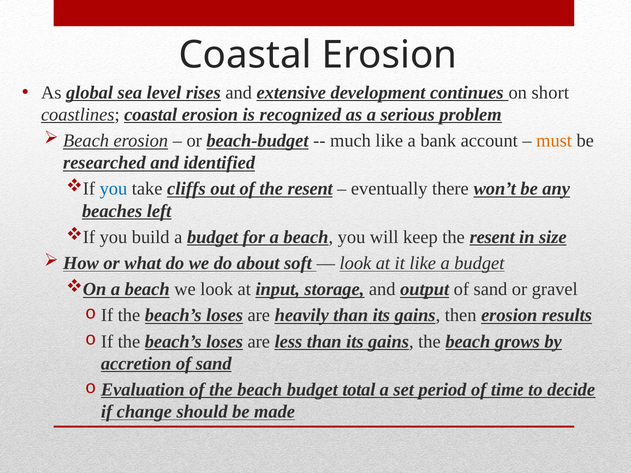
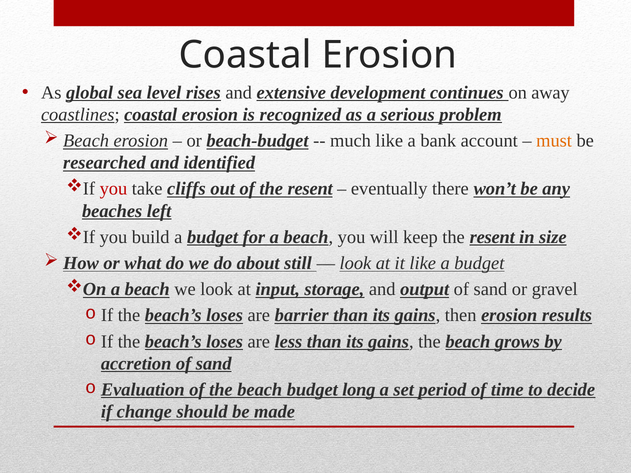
short: short -> away
you at (113, 189) colour: blue -> red
soft: soft -> still
heavily: heavily -> barrier
total: total -> long
